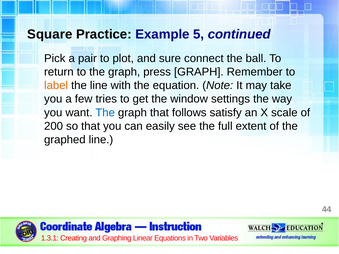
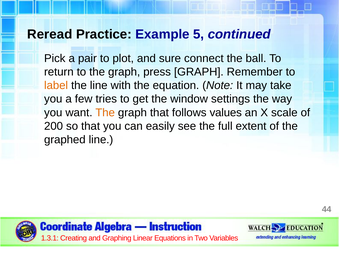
Square: Square -> Reread
The at (105, 113) colour: blue -> orange
satisfy: satisfy -> values
